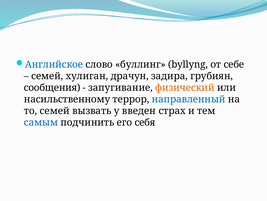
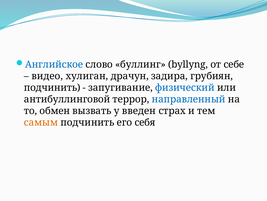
семей at (47, 76): семей -> видео
сообщения at (52, 87): сообщения -> подчинить
физический colour: orange -> blue
насильственному: насильственному -> антибуллинговой
то семей: семей -> обмен
самым colour: blue -> orange
